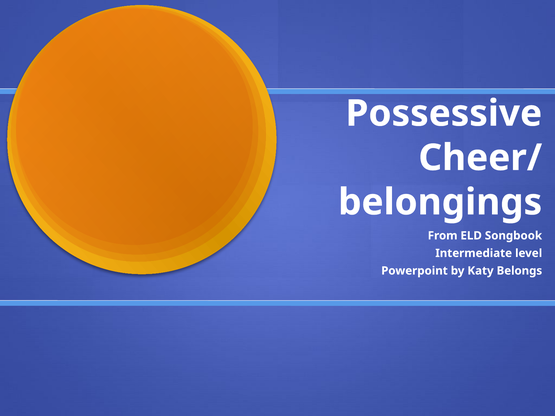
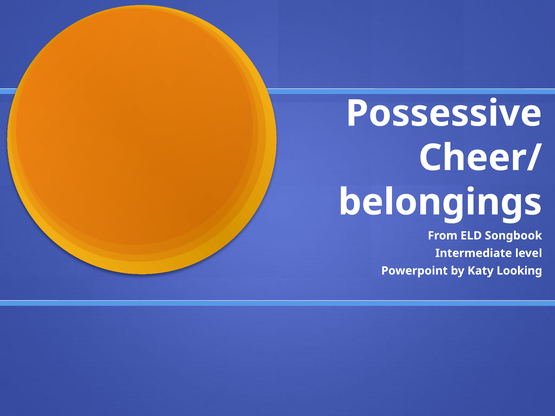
Belongs: Belongs -> Looking
